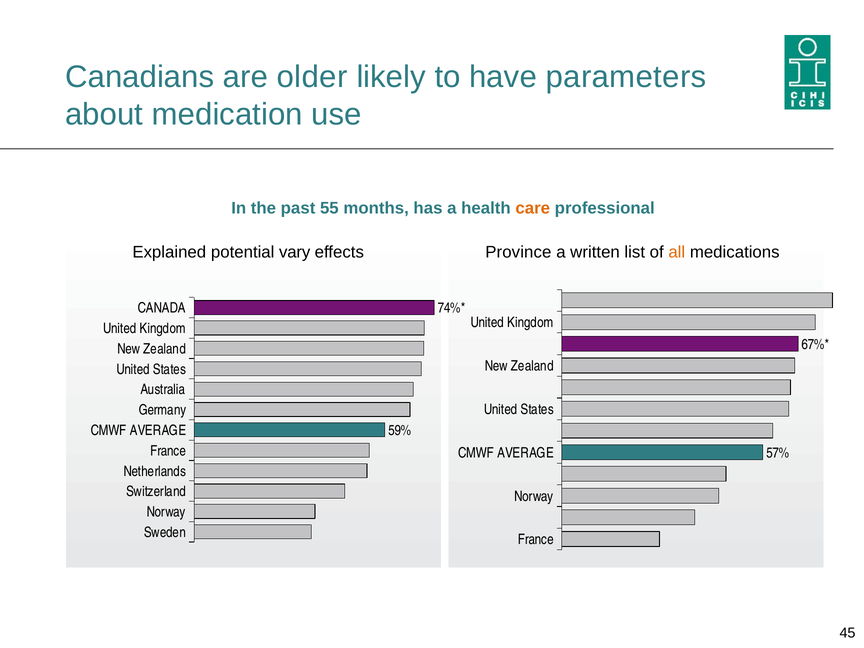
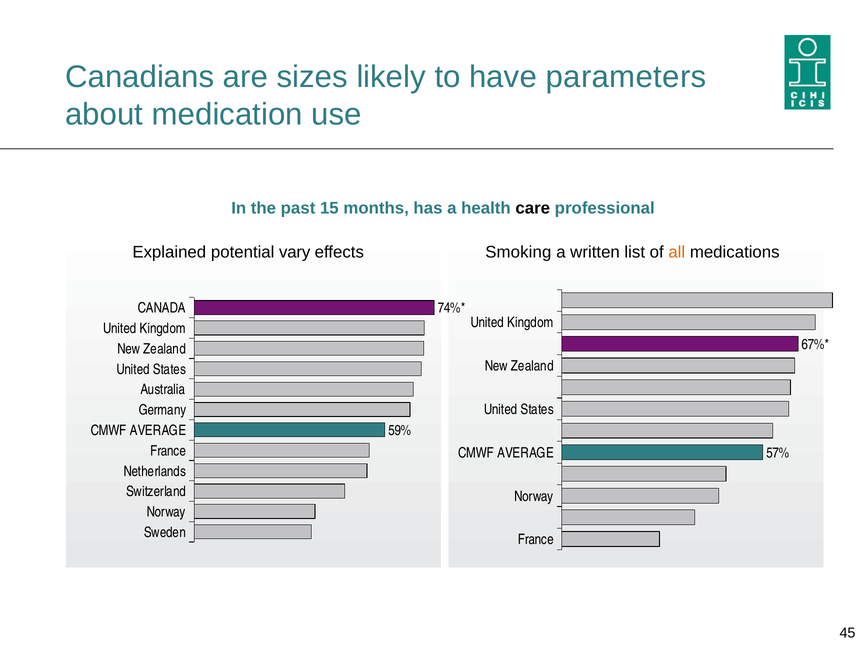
older: older -> sizes
55: 55 -> 15
care colour: orange -> black
Province: Province -> Smoking
